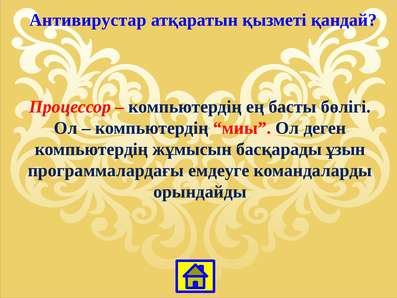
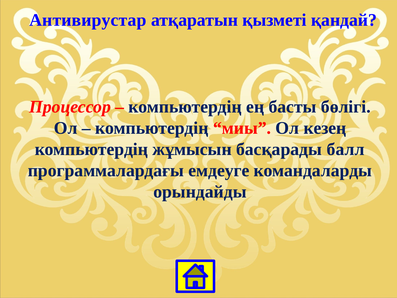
деген: деген -> кезең
ұзын: ұзын -> балл
